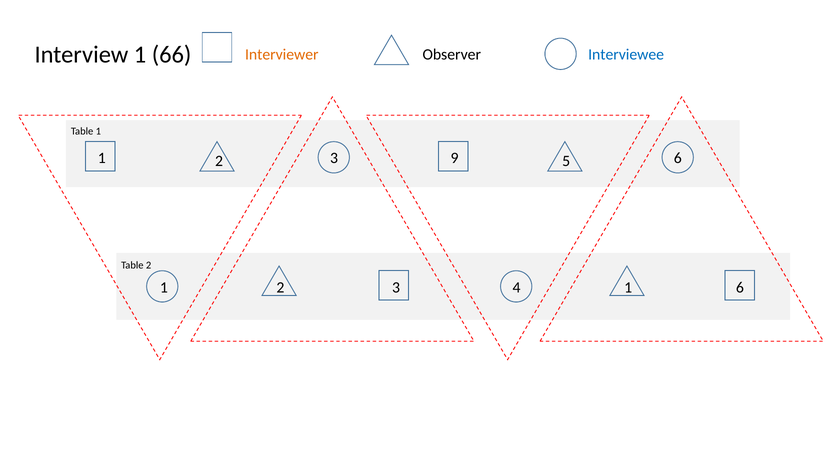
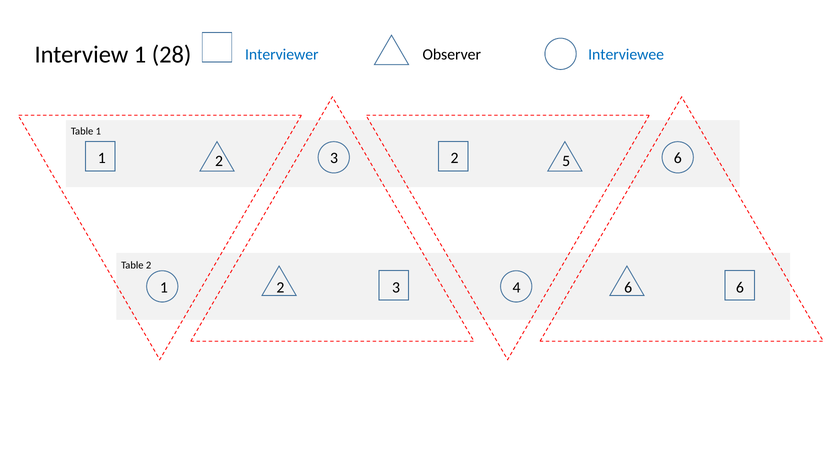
66: 66 -> 28
Interviewer colour: orange -> blue
3 9: 9 -> 2
4 1: 1 -> 6
